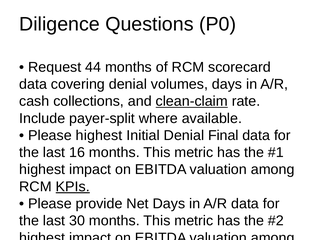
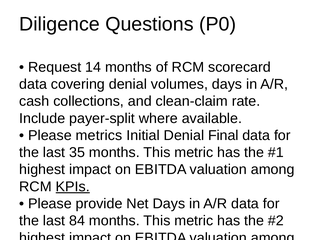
44: 44 -> 14
clean-claim underline: present -> none
Please highest: highest -> metrics
16: 16 -> 35
30: 30 -> 84
